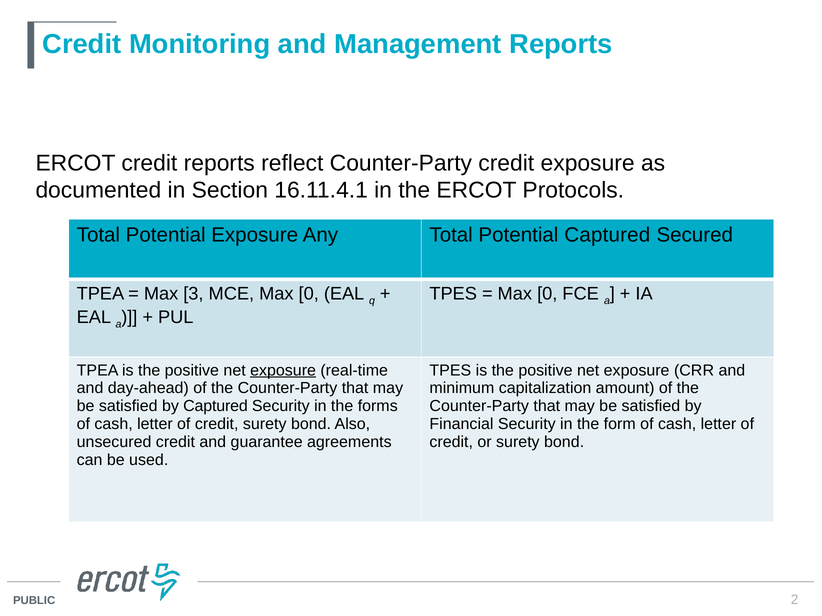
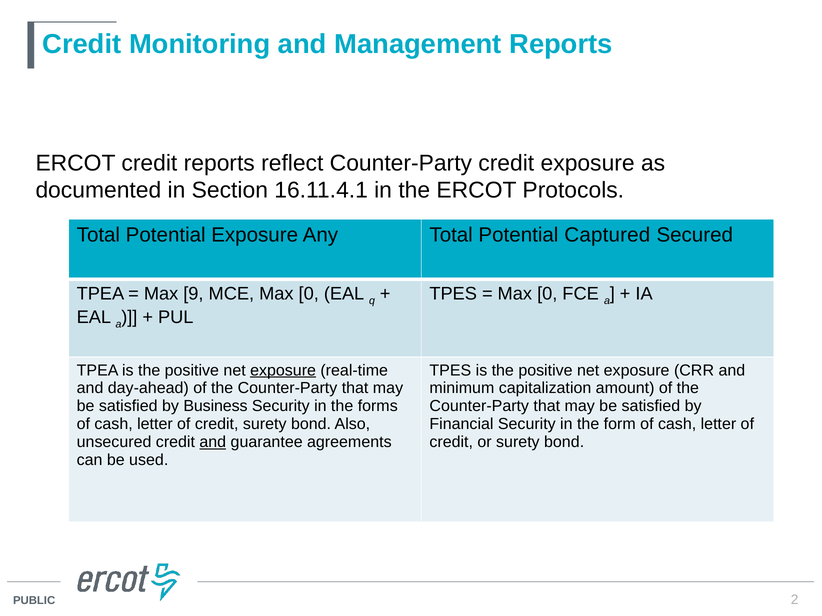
3: 3 -> 9
by Captured: Captured -> Business
and at (213, 442) underline: none -> present
